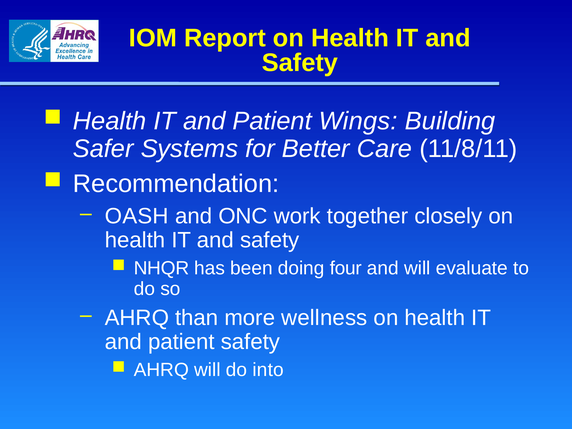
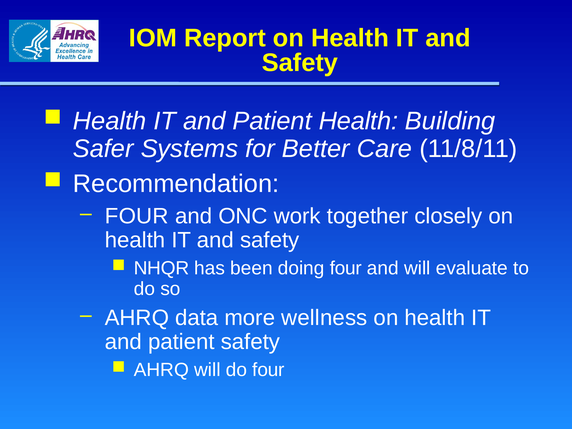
Patient Wings: Wings -> Health
OASH at (137, 216): OASH -> FOUR
than: than -> data
do into: into -> four
